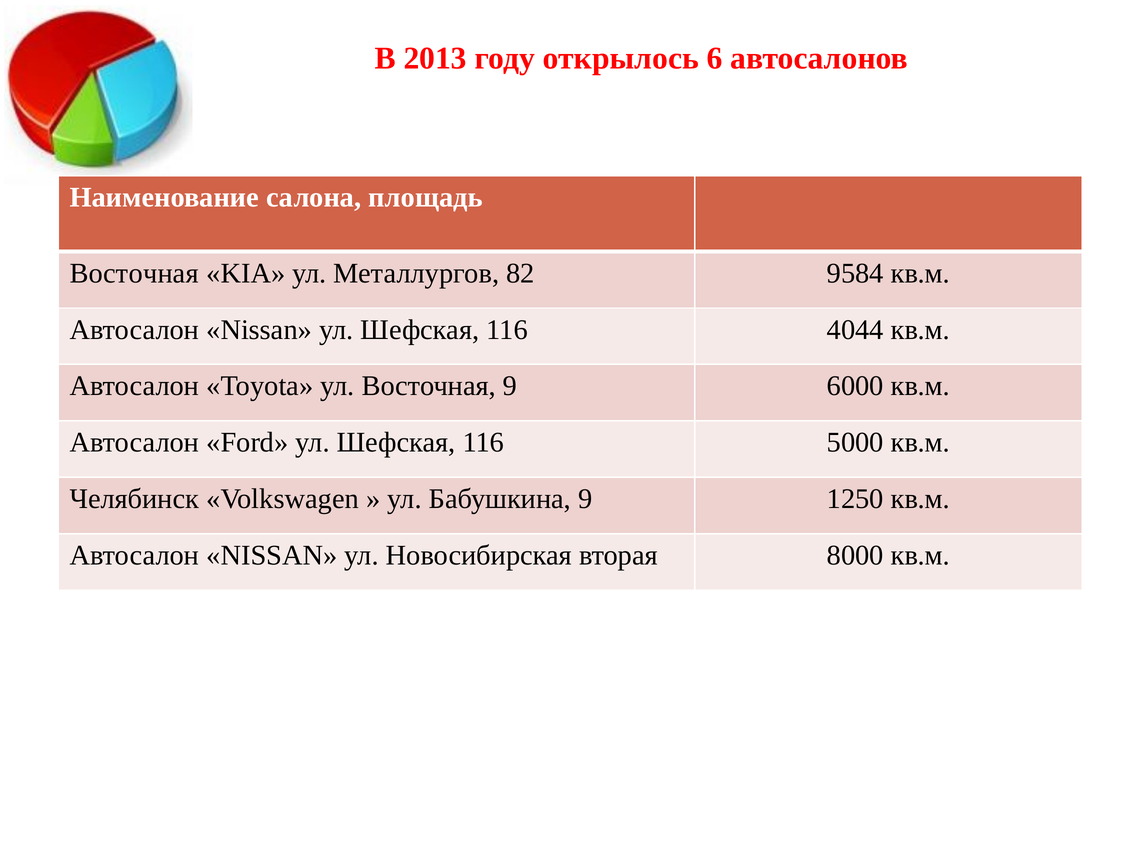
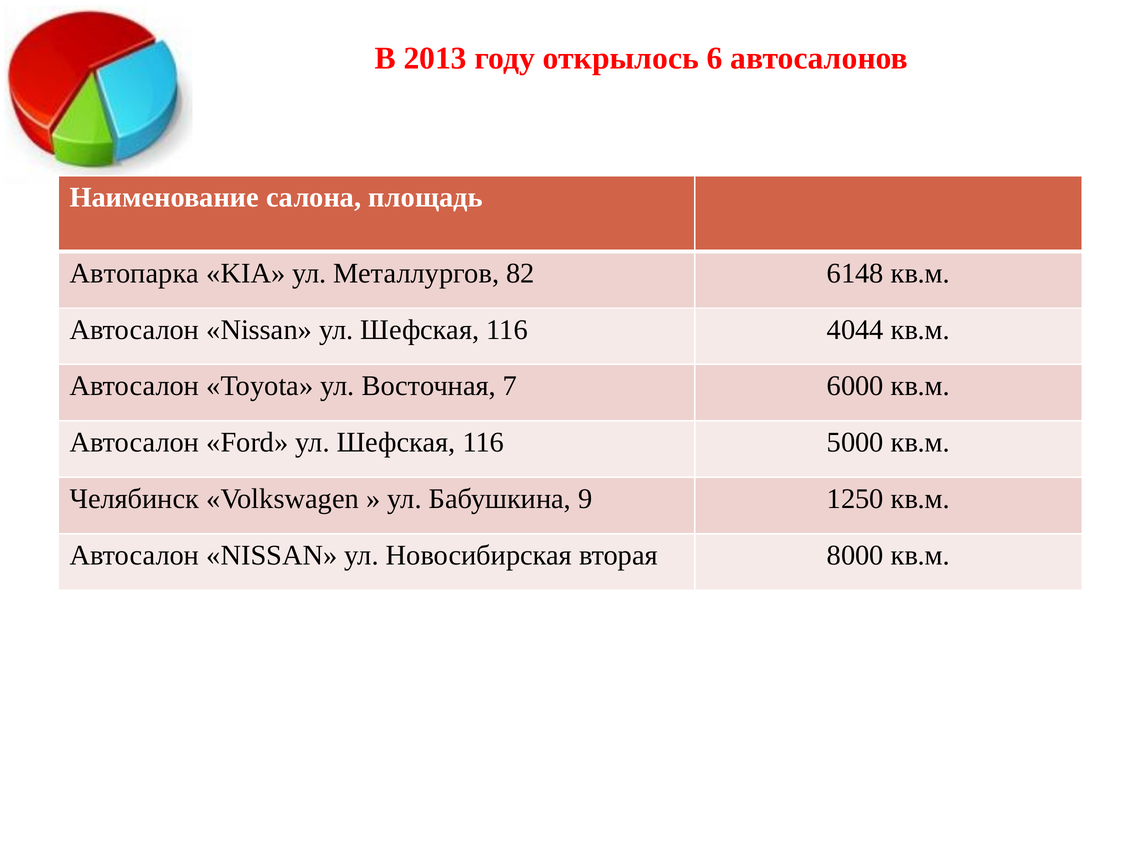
Восточная at (134, 273): Восточная -> Автопарка
9584: 9584 -> 6148
Восточная 9: 9 -> 7
